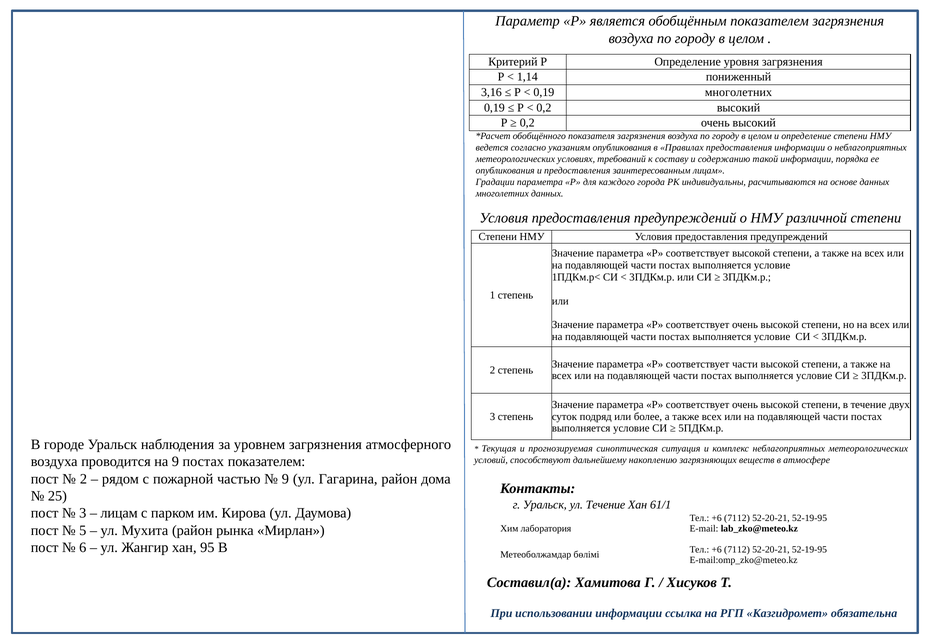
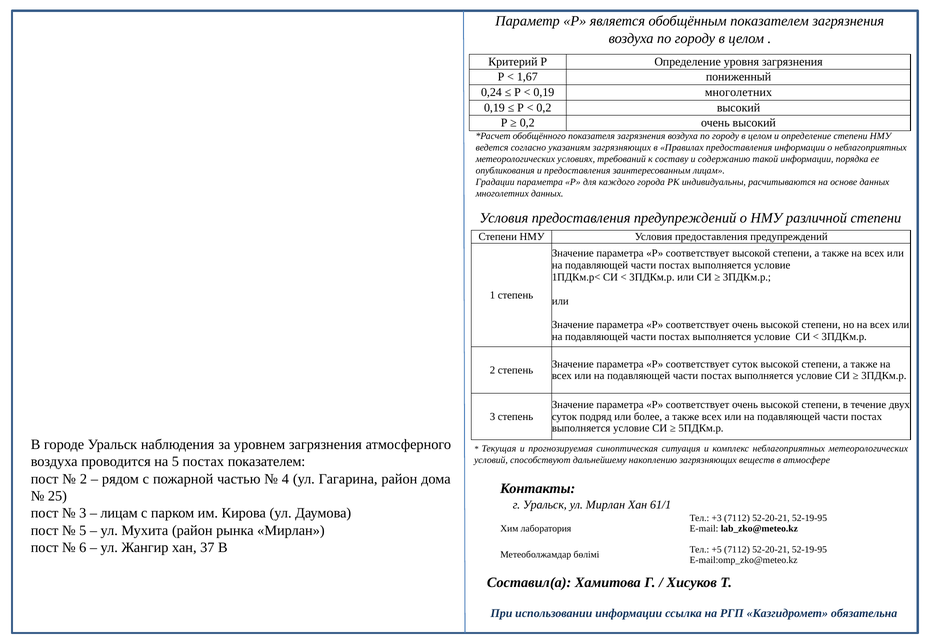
1,14: 1,14 -> 1,67
3,16: 3,16 -> 0,24
указаниям опубликования: опубликования -> загрязняющих
соответствует части: части -> суток
на 9: 9 -> 5
9 at (285, 479): 9 -> 4
ул Течение: Течение -> Мирлан
+6 at (717, 518): +6 -> +3
95: 95 -> 37
+6 at (717, 549): +6 -> +5
